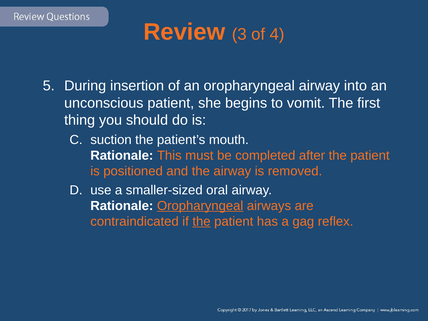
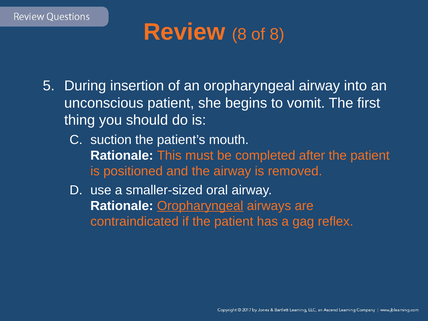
Review 3: 3 -> 8
of 4: 4 -> 8
the at (202, 221) underline: present -> none
